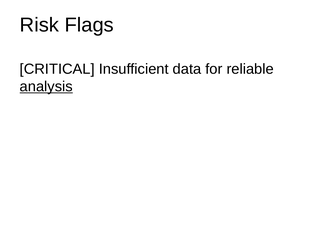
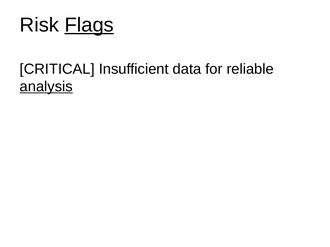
Flags underline: none -> present
